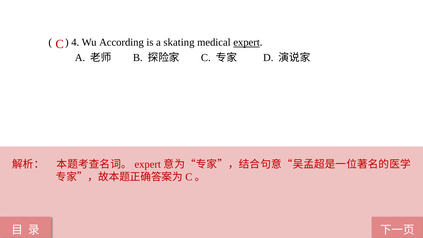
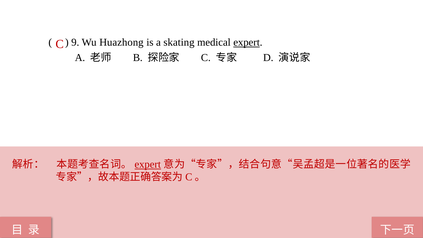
4: 4 -> 9
According: According -> Huazhong
expert at (148, 164) underline: none -> present
